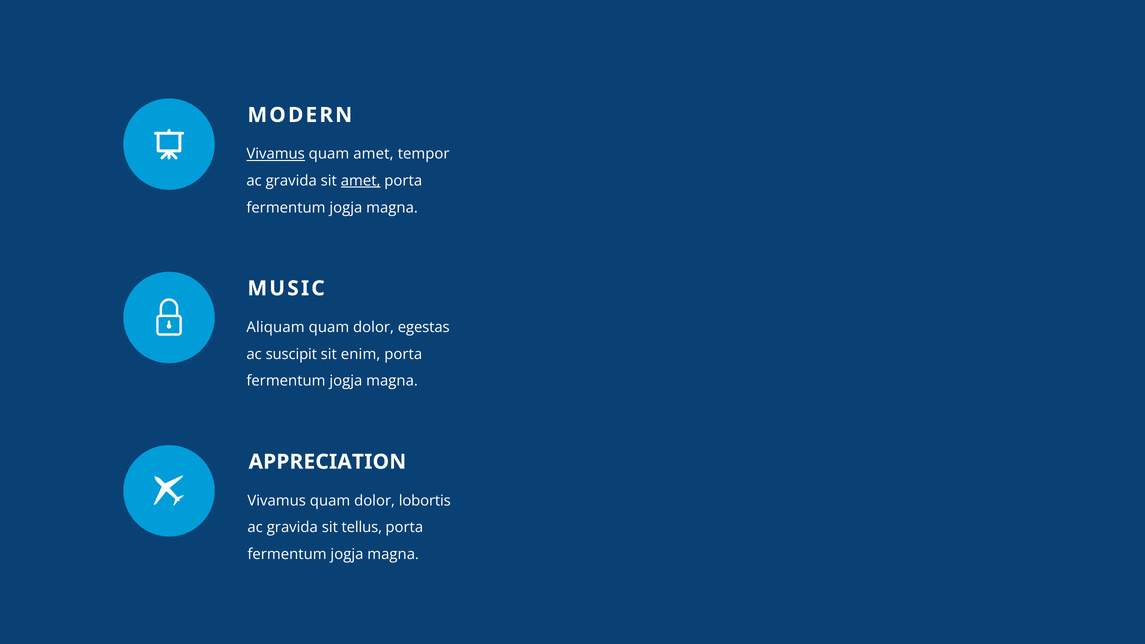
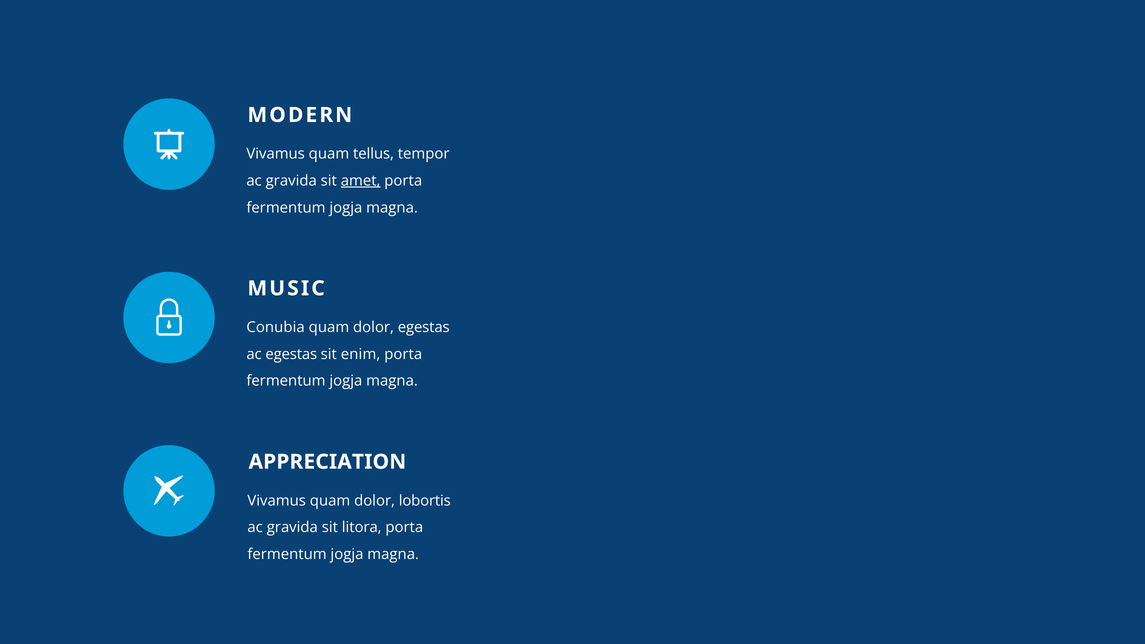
Vivamus at (276, 154) underline: present -> none
quam amet: amet -> tellus
Aliquam: Aliquam -> Conubia
ac suscipit: suscipit -> egestas
tellus: tellus -> litora
